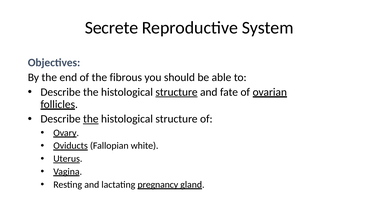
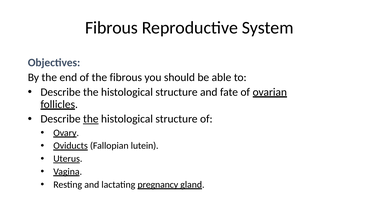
Secrete at (112, 28): Secrete -> Fibrous
structure at (177, 92) underline: present -> none
white: white -> lutein
